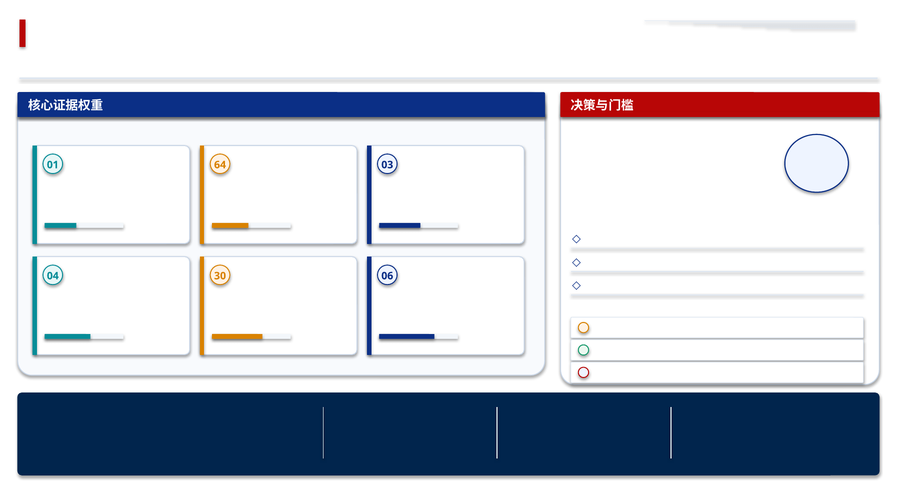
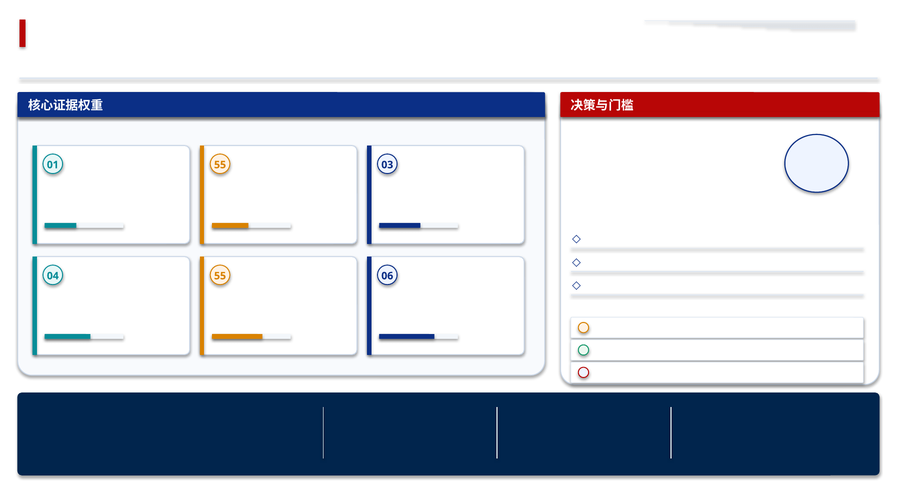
01 64: 64 -> 55
04 30: 30 -> 55
